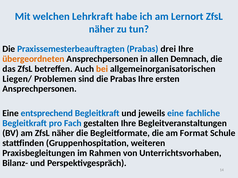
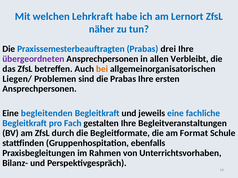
übergeordneten colour: orange -> purple
Demnach: Demnach -> Verbleibt
entsprechend: entsprechend -> begleitenden
am ZfsL näher: näher -> durch
weiteren: weiteren -> ebenfalls
